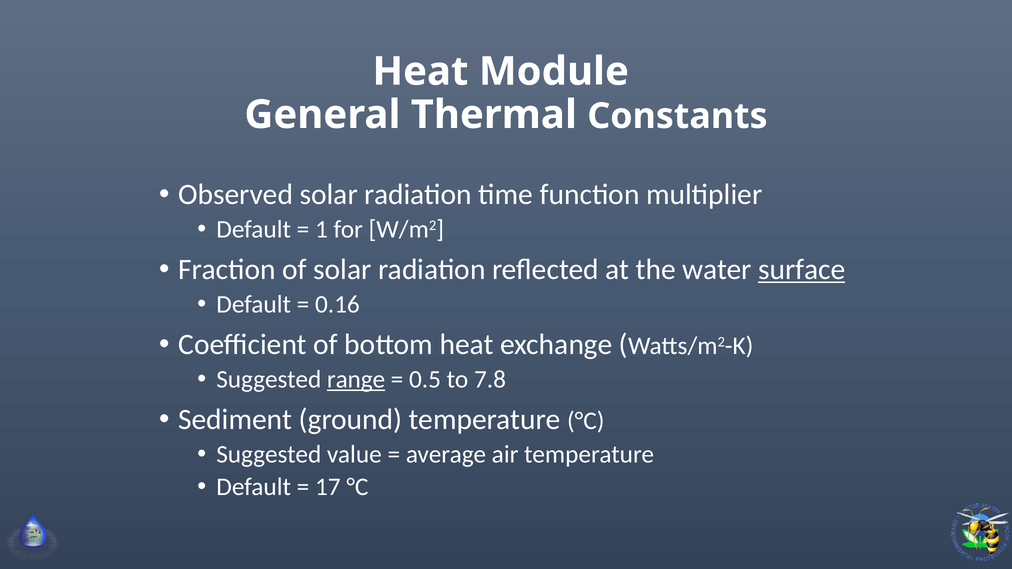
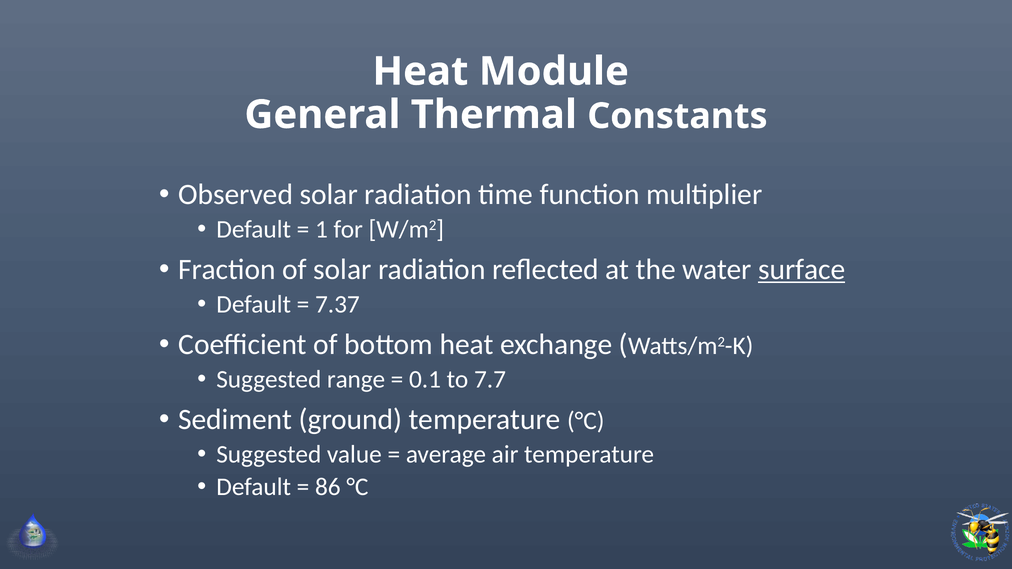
0.16: 0.16 -> 7.37
range underline: present -> none
0.5: 0.5 -> 0.1
7.8: 7.8 -> 7.7
17: 17 -> 86
